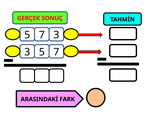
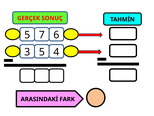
7 3: 3 -> 6
3 5 7: 7 -> 4
